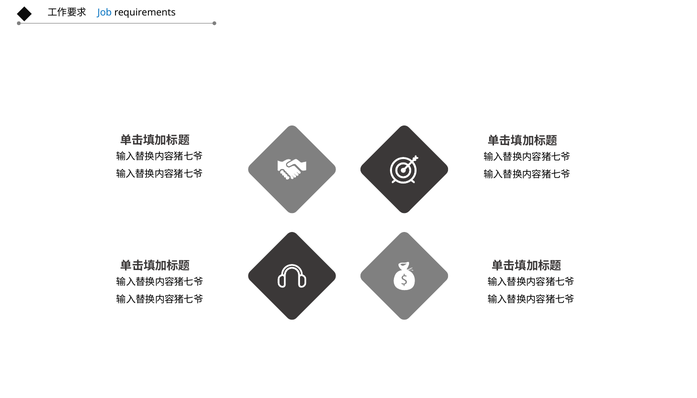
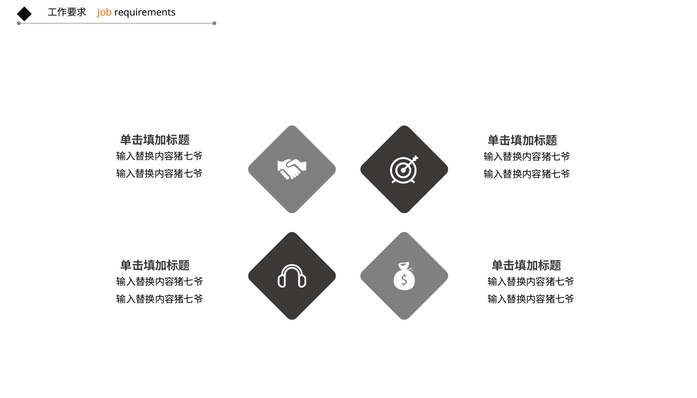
Job colour: blue -> orange
